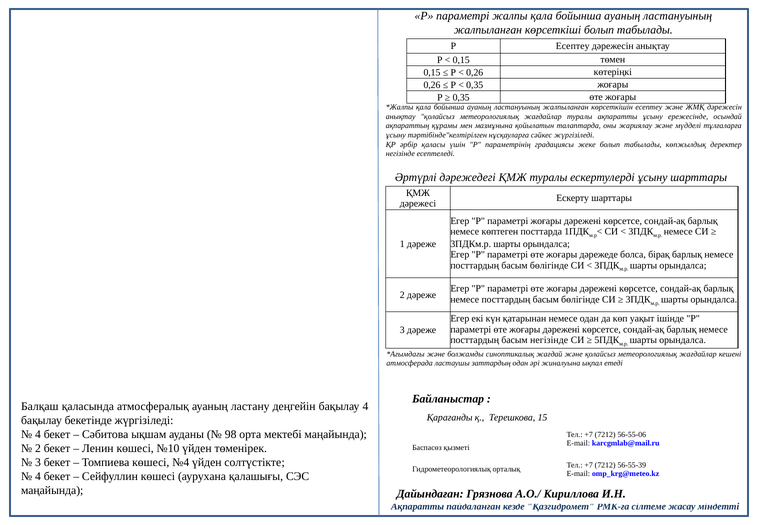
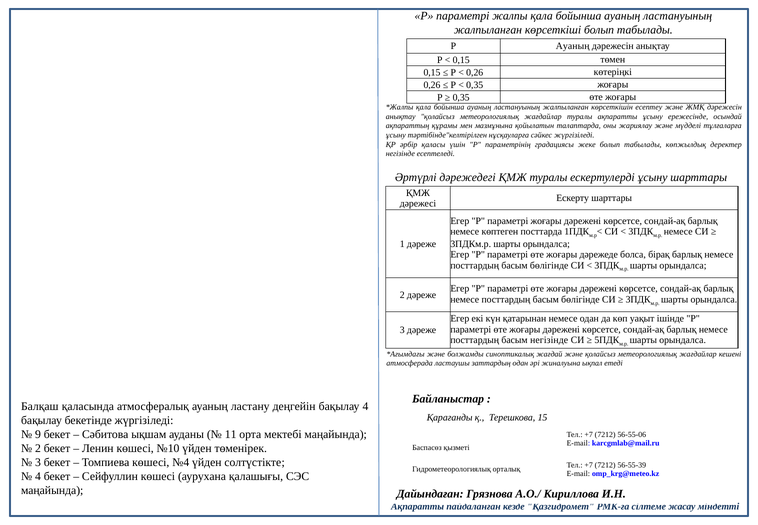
Р Есептеу: Есептеу -> Ауаның
4 at (38, 434): 4 -> 9
98: 98 -> 11
